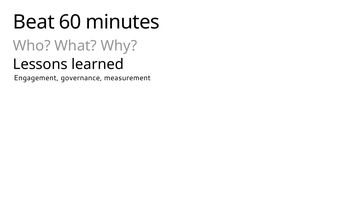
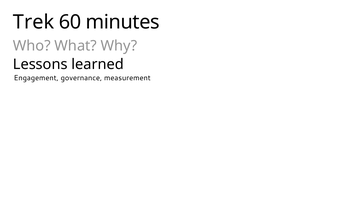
Beat: Beat -> Trek
